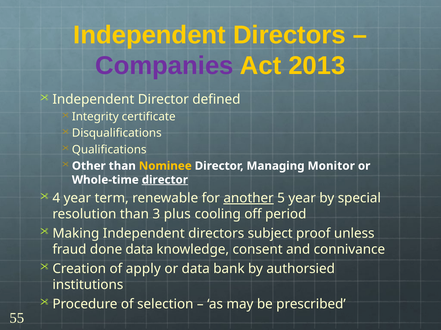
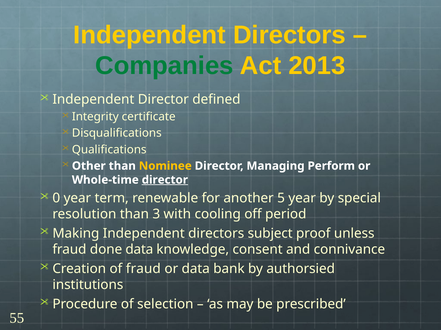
Companies colour: purple -> green
Monitor: Monitor -> Perform
4: 4 -> 0
another underline: present -> none
plus: plus -> with
of apply: apply -> fraud
